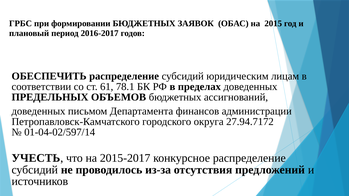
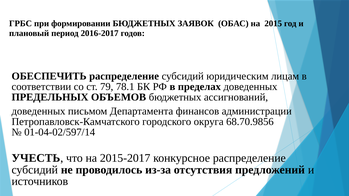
61: 61 -> 79
27.94.7172: 27.94.7172 -> 68.70.9856
